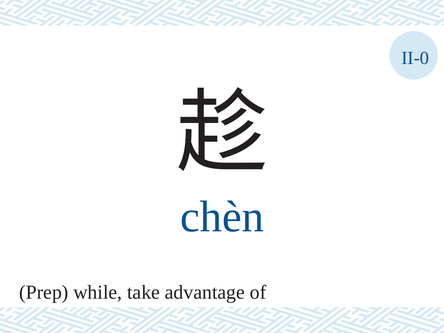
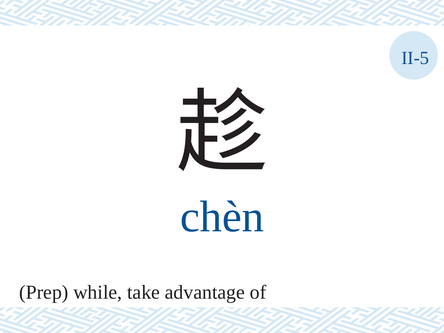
II-0: II-0 -> II-5
